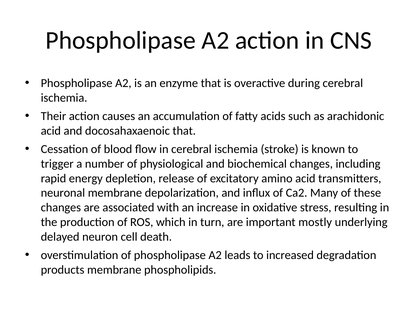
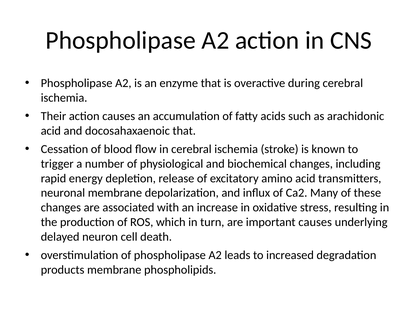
important mostly: mostly -> causes
